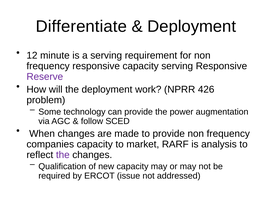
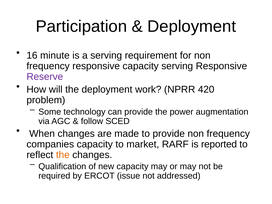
Differentiate: Differentiate -> Participation
12: 12 -> 16
426: 426 -> 420
analysis: analysis -> reported
the at (63, 155) colour: purple -> orange
